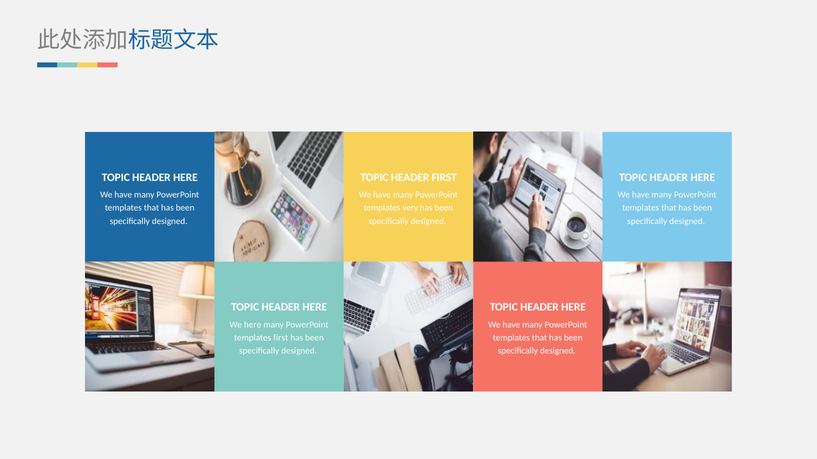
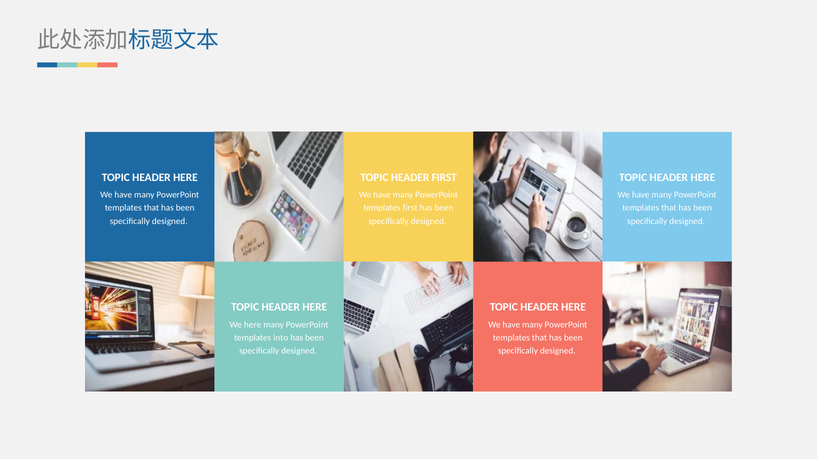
templates very: very -> first
templates first: first -> into
